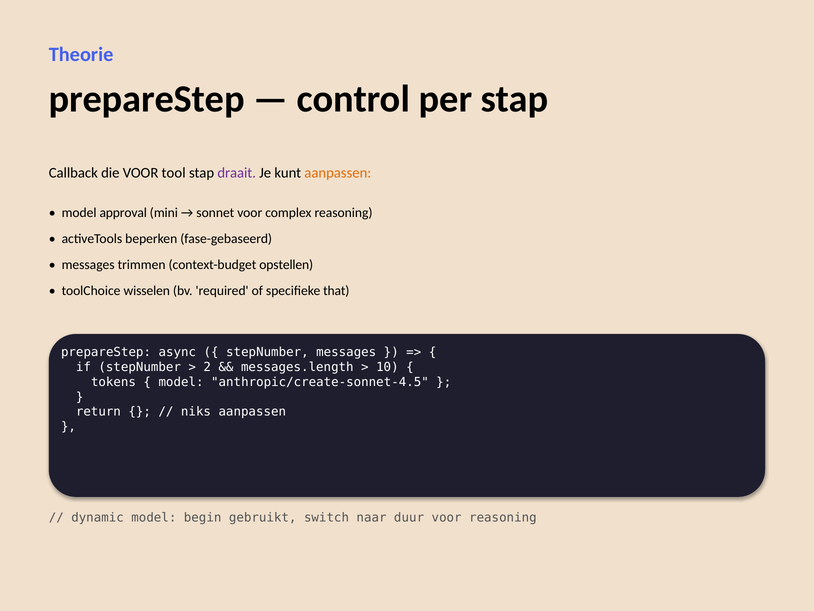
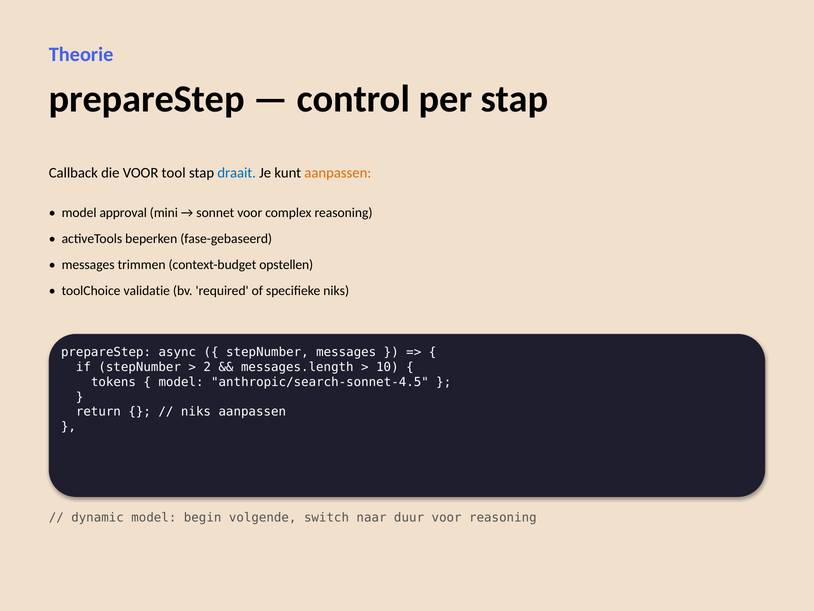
draait colour: purple -> blue
wisselen: wisselen -> validatie
specifieke that: that -> niks
anthropic/create-sonnet-4.5: anthropic/create-sonnet-4.5 -> anthropic/search-sonnet-4.5
gebruikt: gebruikt -> volgende
